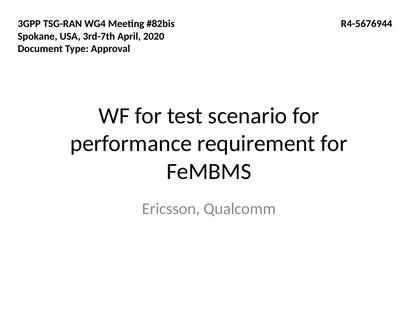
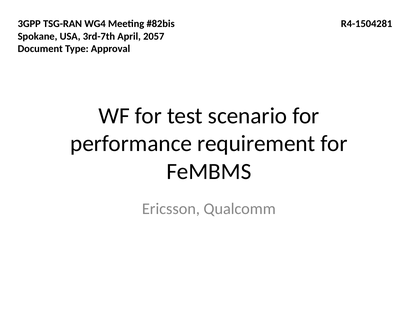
R4-5676944: R4-5676944 -> R4-1504281
2020: 2020 -> 2057
